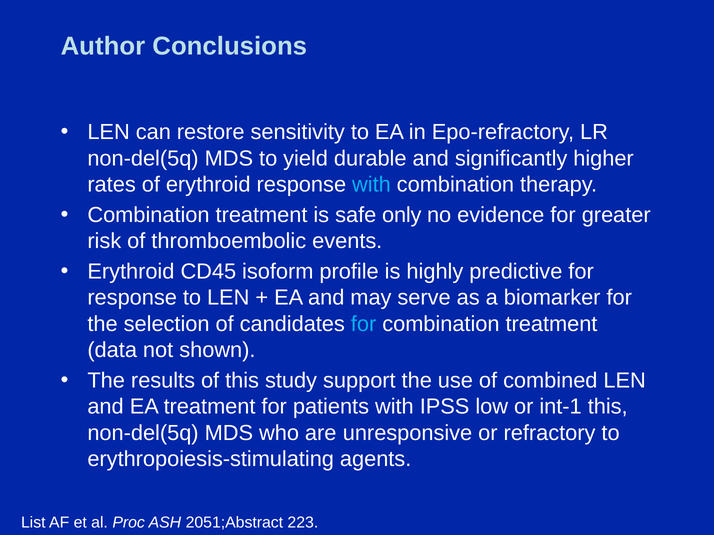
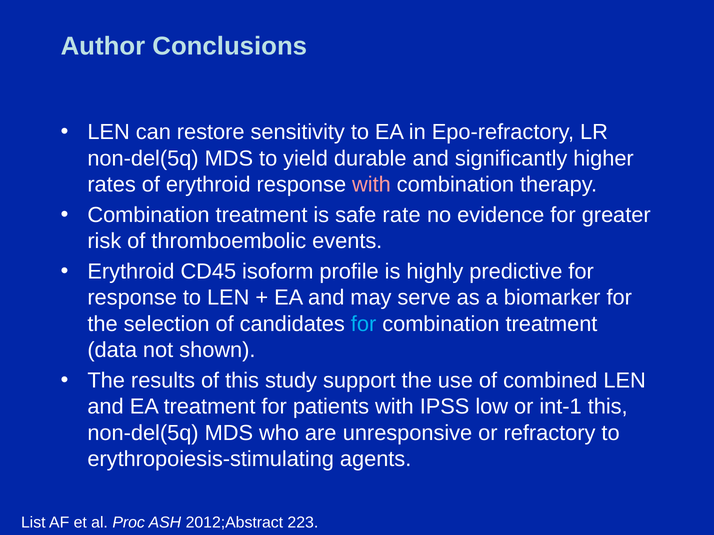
with at (371, 185) colour: light blue -> pink
only: only -> rate
2051;Abstract: 2051;Abstract -> 2012;Abstract
